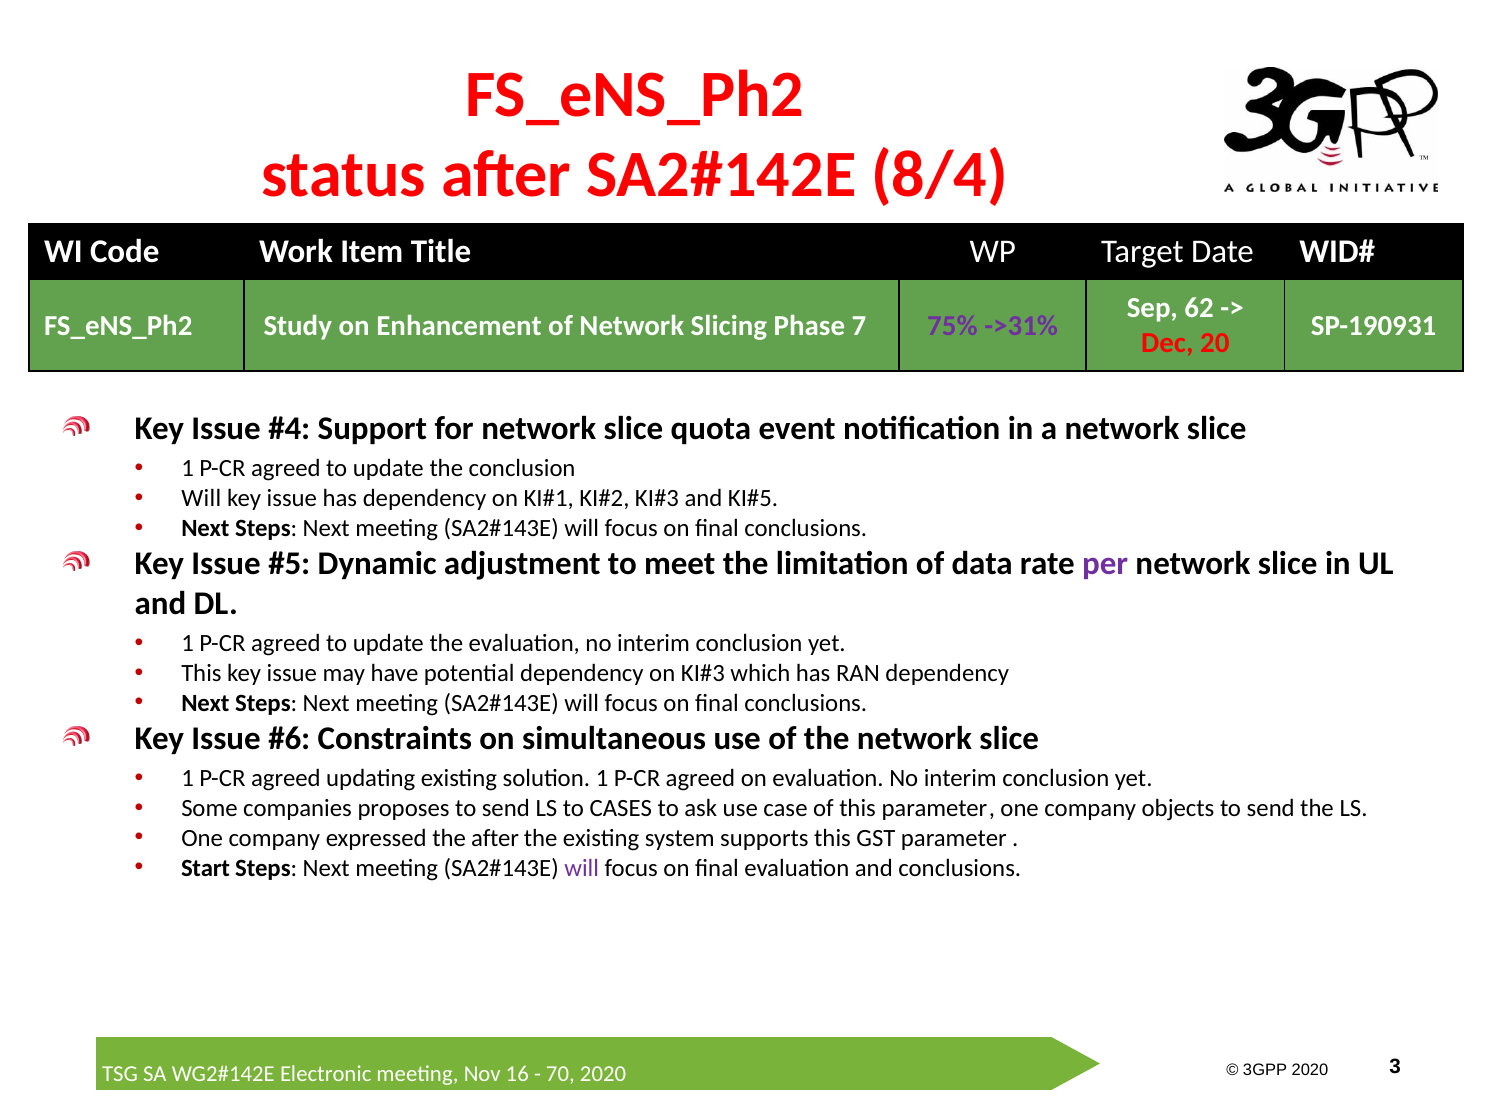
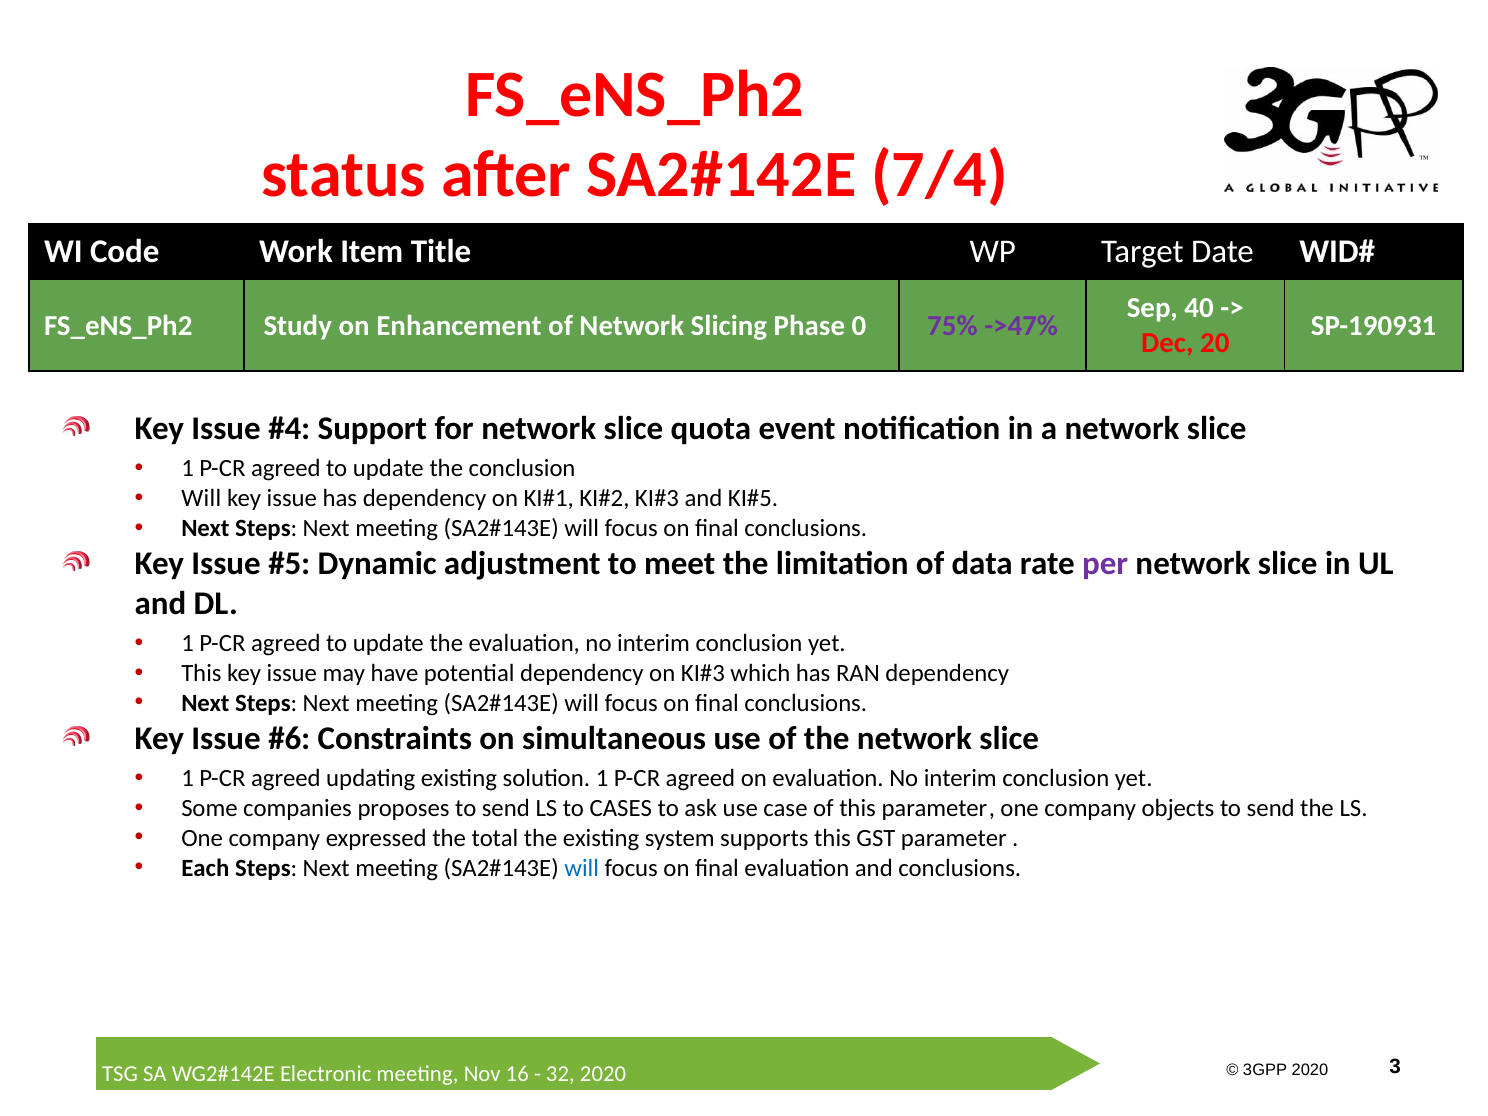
8/4: 8/4 -> 7/4
62: 62 -> 40
7: 7 -> 0
->31%: ->31% -> ->47%
the after: after -> total
Start: Start -> Each
will at (582, 868) colour: purple -> blue
70: 70 -> 32
